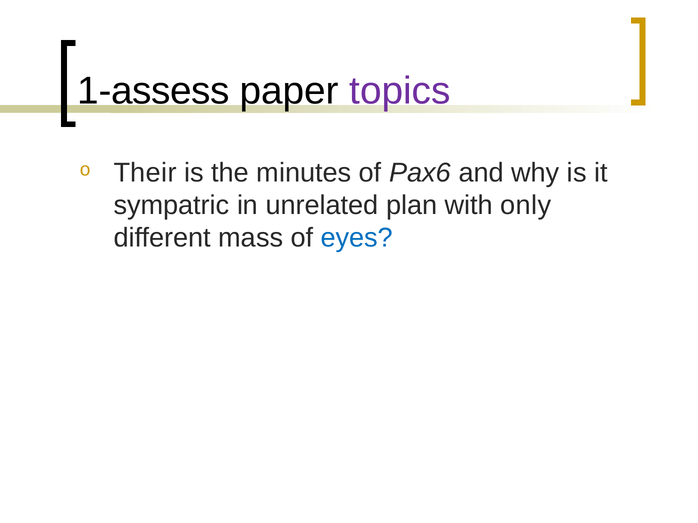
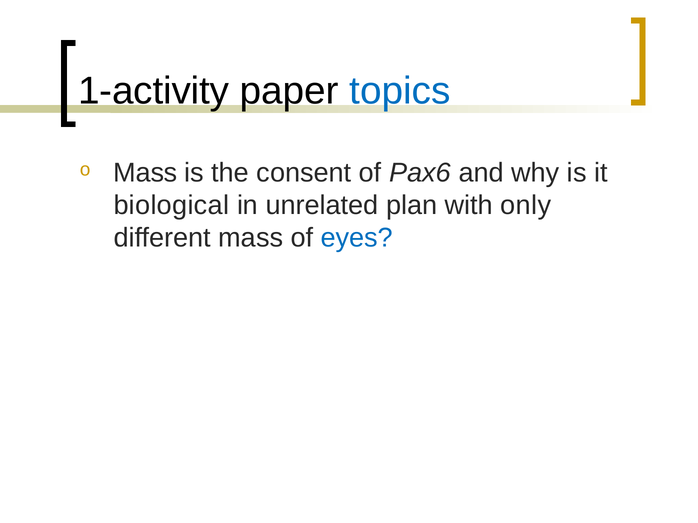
1-assess: 1-assess -> 1-activity
topics colour: purple -> blue
Their at (145, 173): Their -> Mass
minutes: minutes -> consent
sympatric: sympatric -> biological
